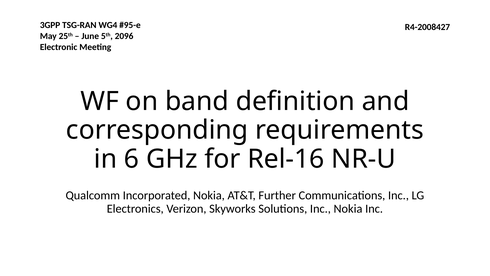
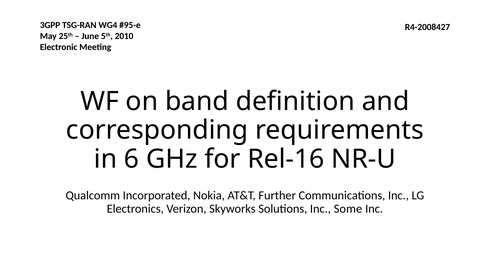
2096: 2096 -> 2010
Inc Nokia: Nokia -> Some
